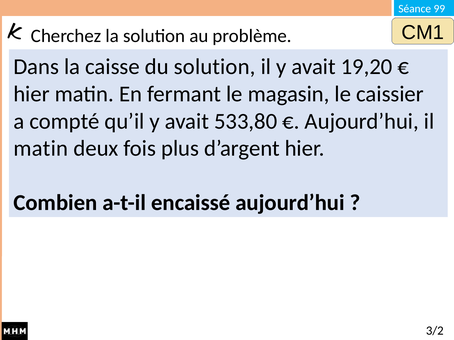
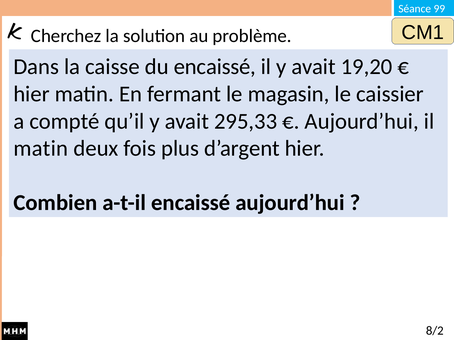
du solution: solution -> encaissé
533,80: 533,80 -> 295,33
3/2: 3/2 -> 8/2
